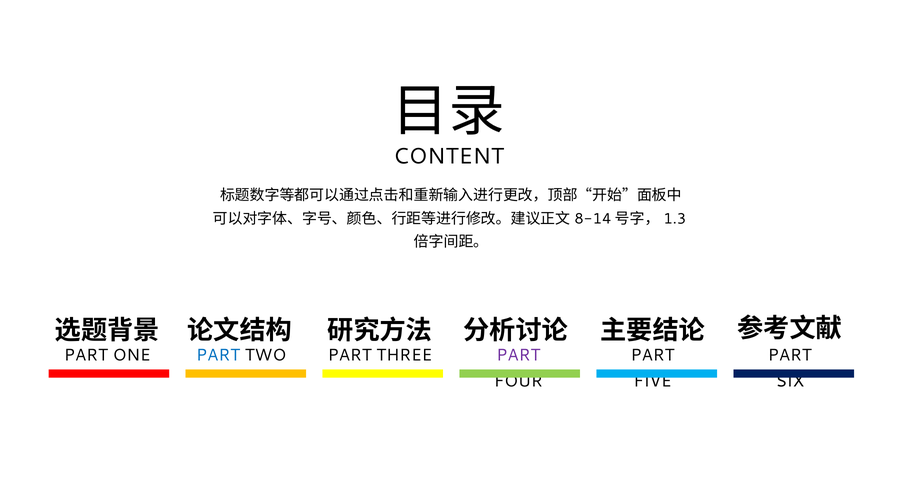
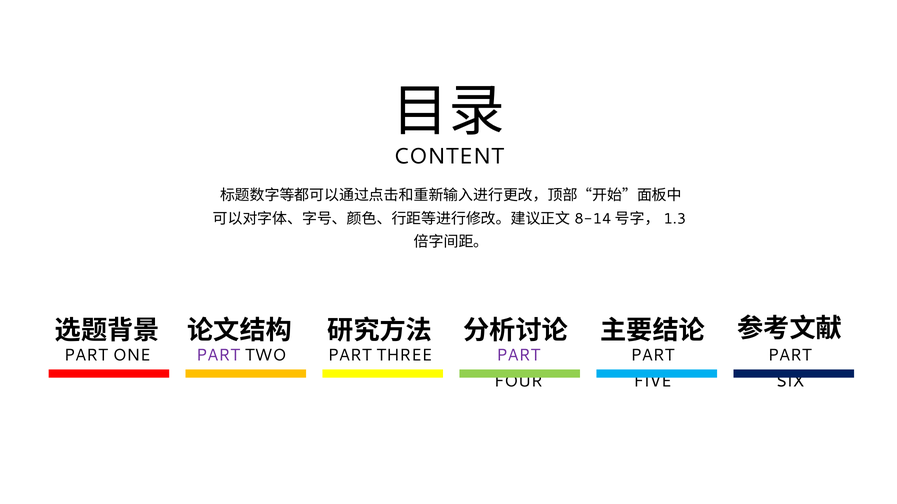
PART at (218, 355) colour: blue -> purple
